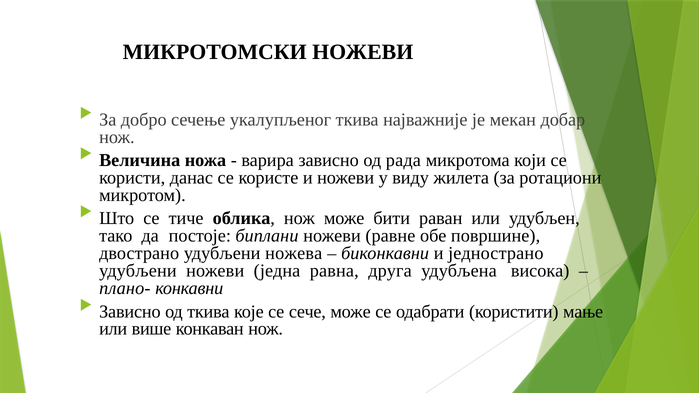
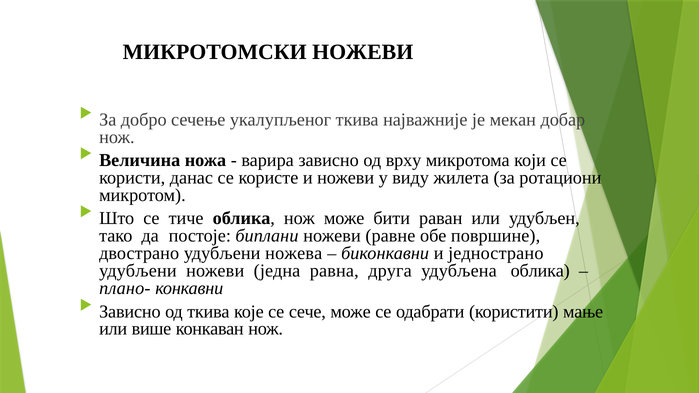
рада: рада -> врху
удубљена висока: висока -> облика
